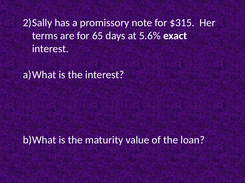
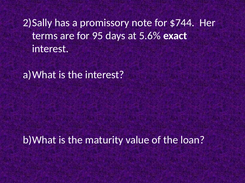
$315: $315 -> $744
65: 65 -> 95
